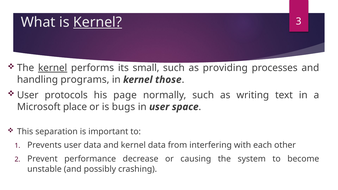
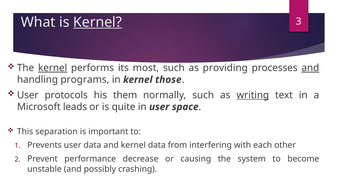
small: small -> most
and at (310, 68) underline: none -> present
page: page -> them
writing underline: none -> present
place: place -> leads
bugs: bugs -> quite
